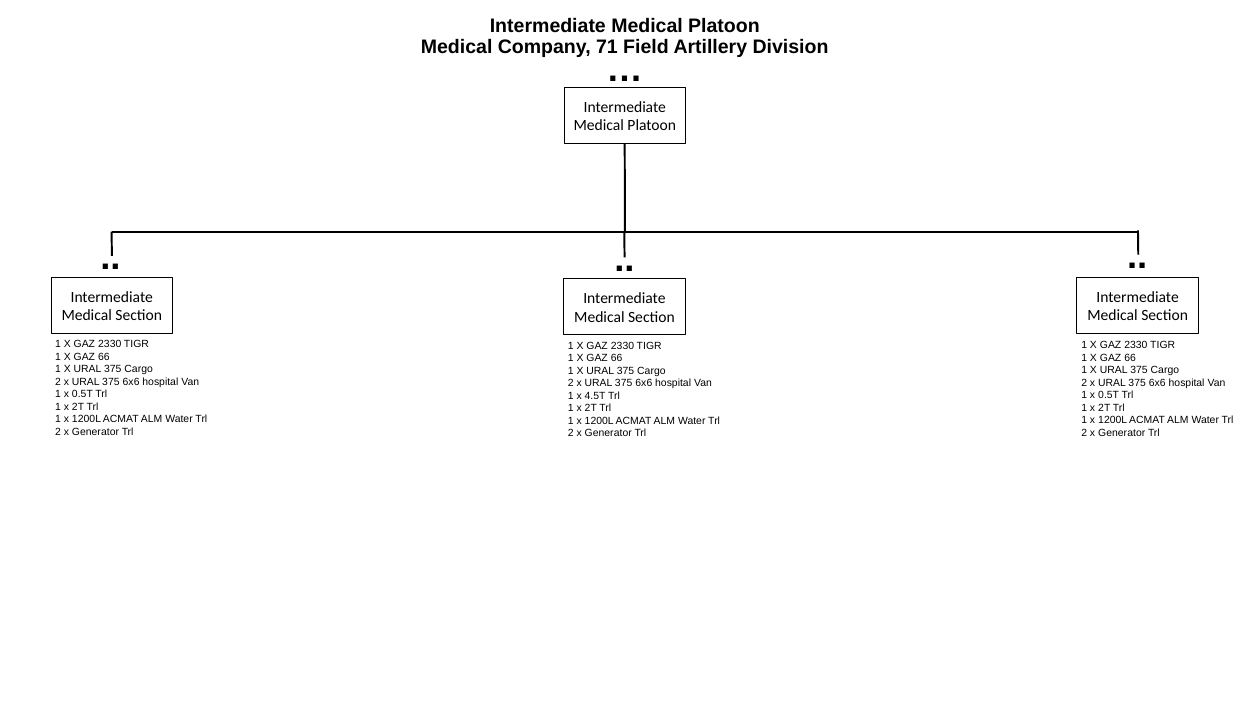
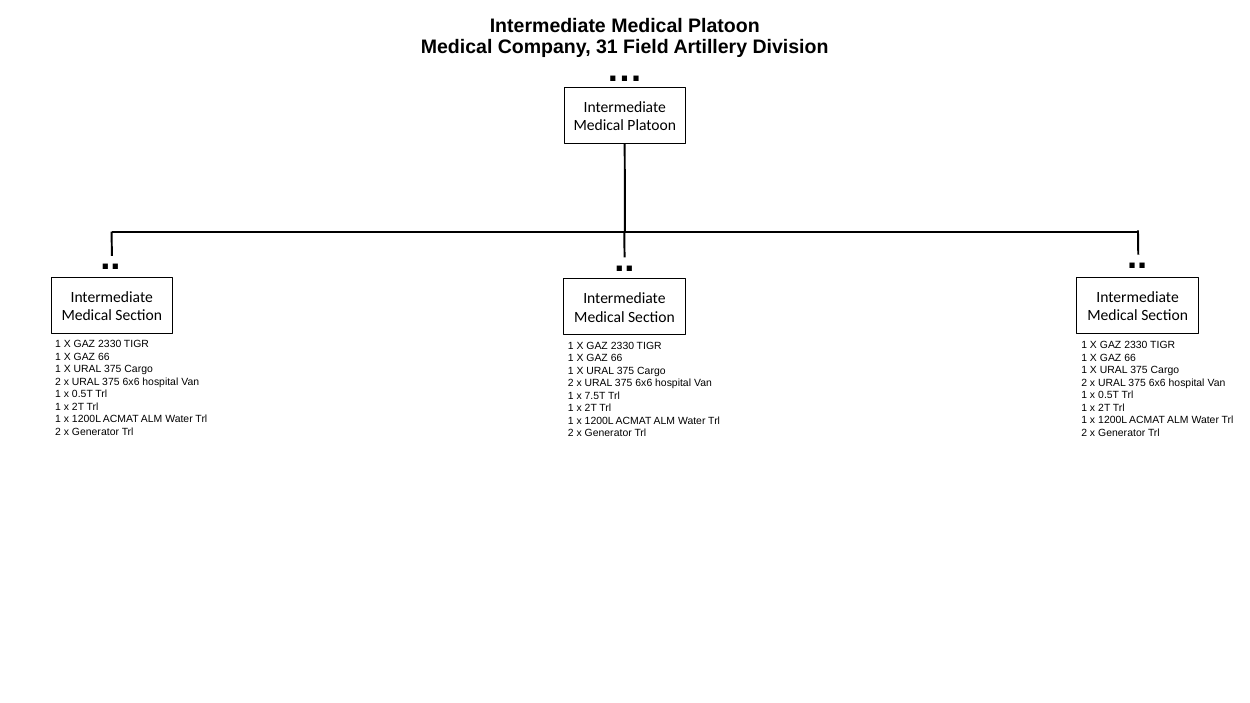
71: 71 -> 31
4.5T: 4.5T -> 7.5T
